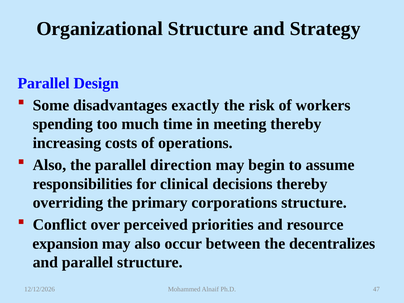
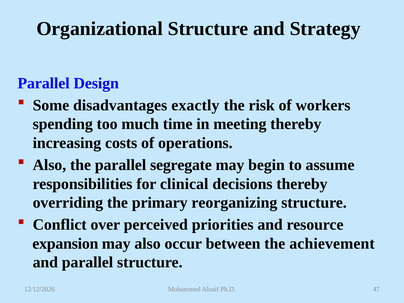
direction: direction -> segregate
corporations: corporations -> reorganizing
decentralizes: decentralizes -> achievement
